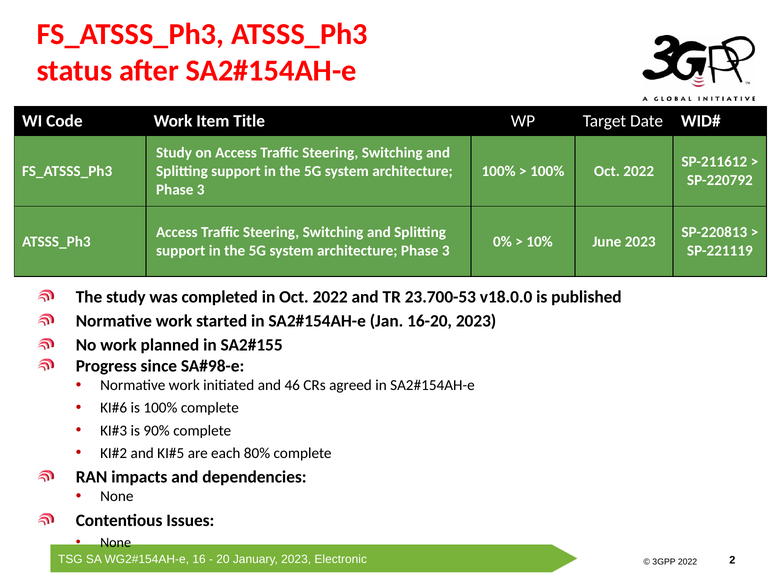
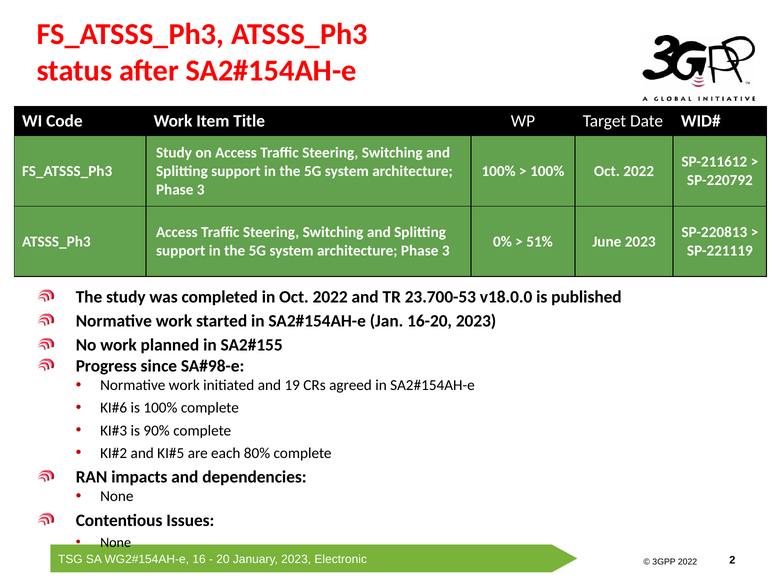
10%: 10% -> 51%
46: 46 -> 19
